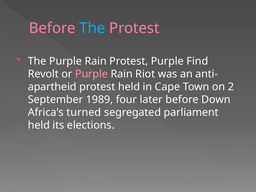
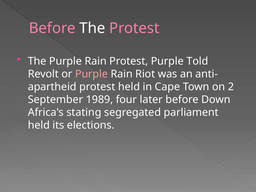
The at (92, 28) colour: light blue -> white
Find: Find -> Told
turned: turned -> stating
